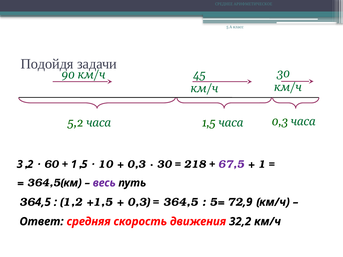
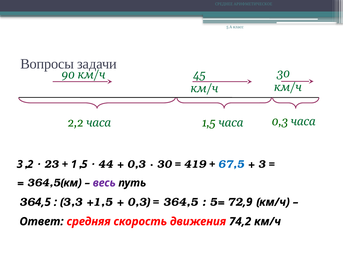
Подойдя: Подойдя -> Вопросы
5,2: 5,2 -> 2,2
60: 60 -> 23
10: 10 -> 44
218: 218 -> 419
67,5 colour: purple -> blue
1 at (262, 164): 1 -> 3
1,2: 1,2 -> 3,3
32,2: 32,2 -> 74,2
